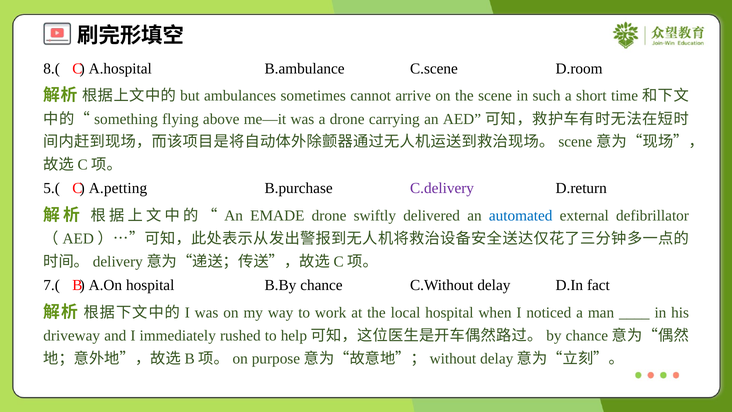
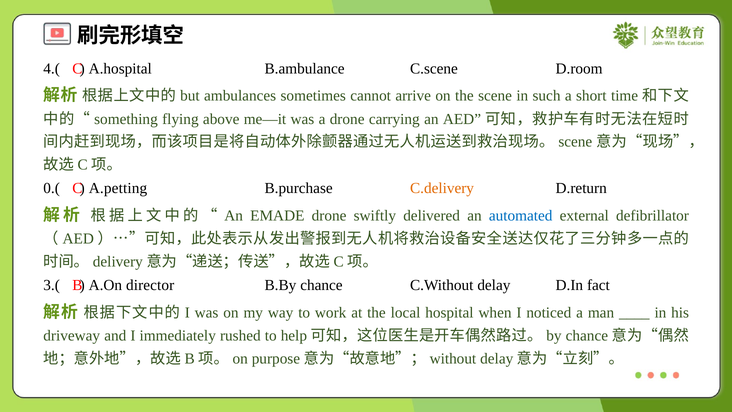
8.(: 8.( -> 4.(
5.(: 5.( -> 0.(
C.delivery colour: purple -> orange
7.(: 7.( -> 3.(
A.On hospital: hospital -> director
